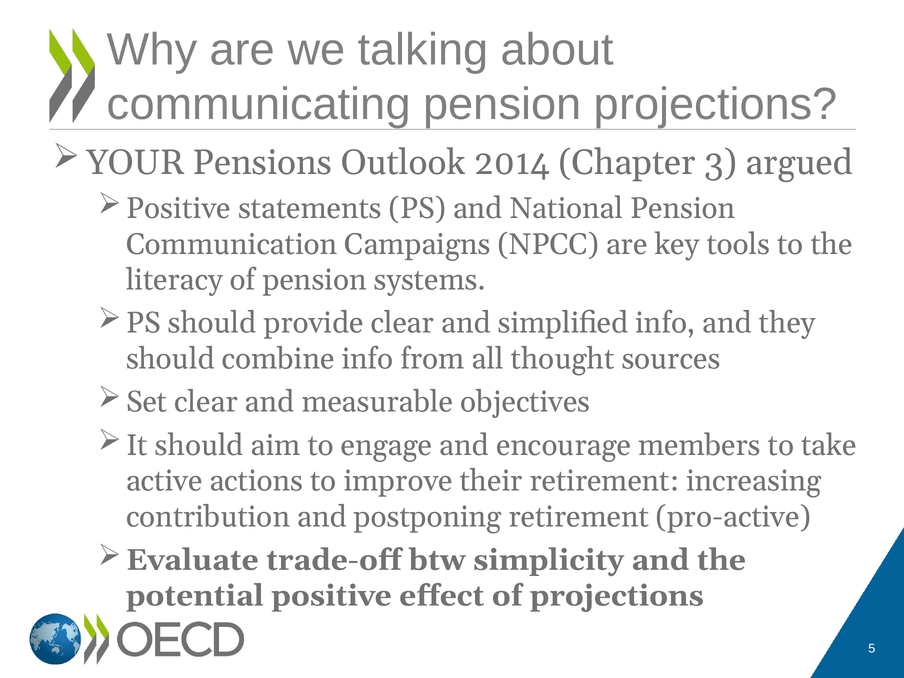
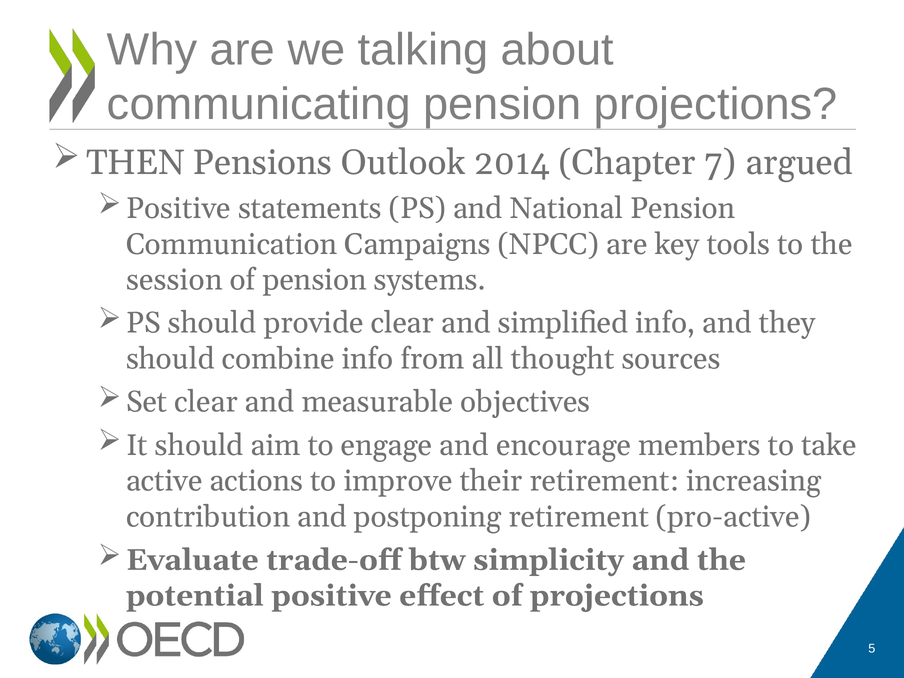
YOUR: YOUR -> THEN
3: 3 -> 7
literacy: literacy -> session
